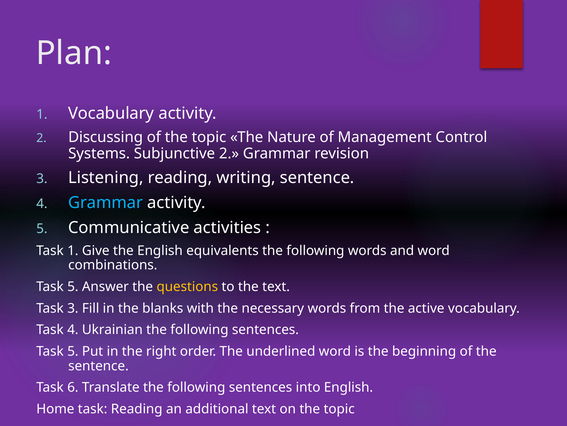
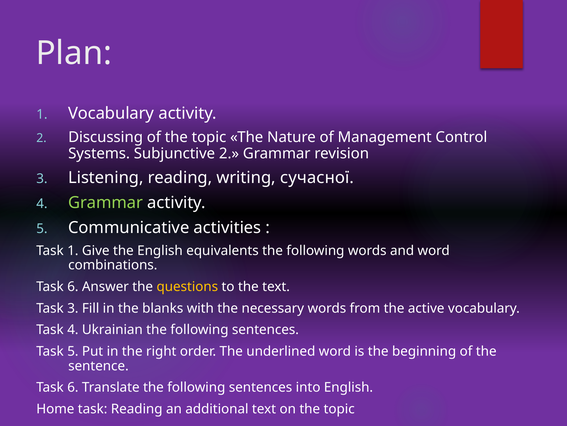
writing sentence: sentence -> сучасної
Grammar at (106, 202) colour: light blue -> light green
5 at (73, 286): 5 -> 6
